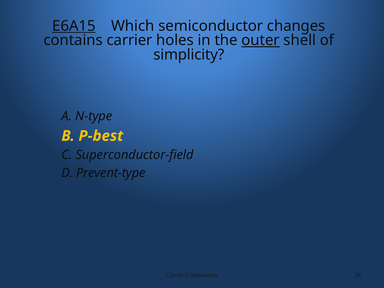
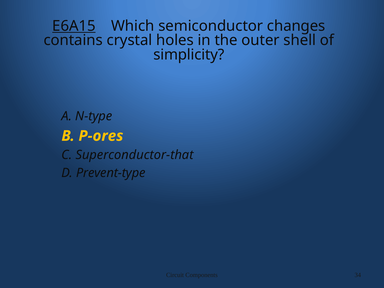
carrier: carrier -> crystal
outer underline: present -> none
P-best: P-best -> P-ores
Superconductor-field: Superconductor-field -> Superconductor-that
